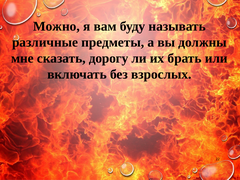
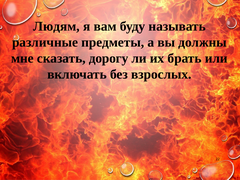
Можно: Можно -> Людям
